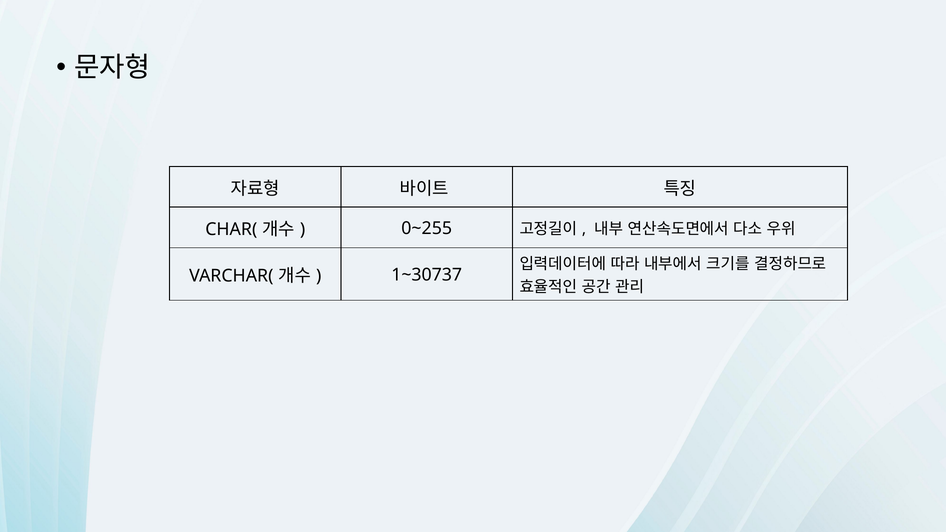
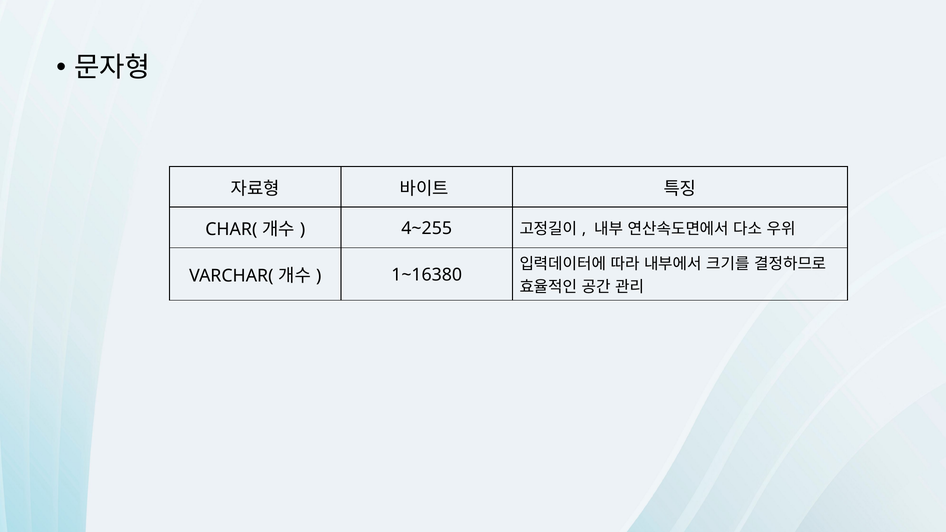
0~255: 0~255 -> 4~255
1~30737: 1~30737 -> 1~16380
